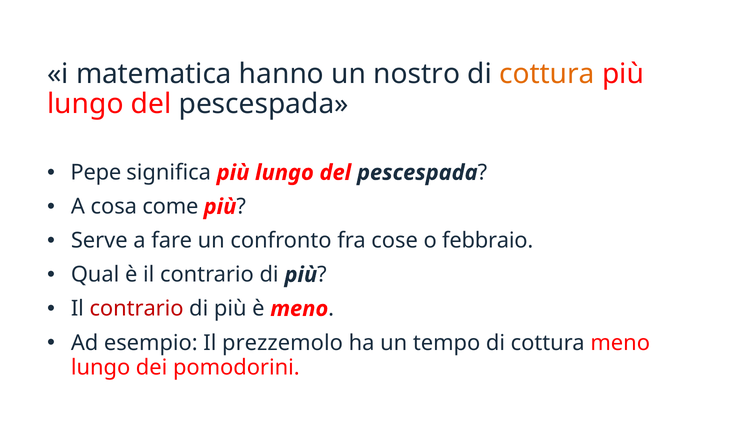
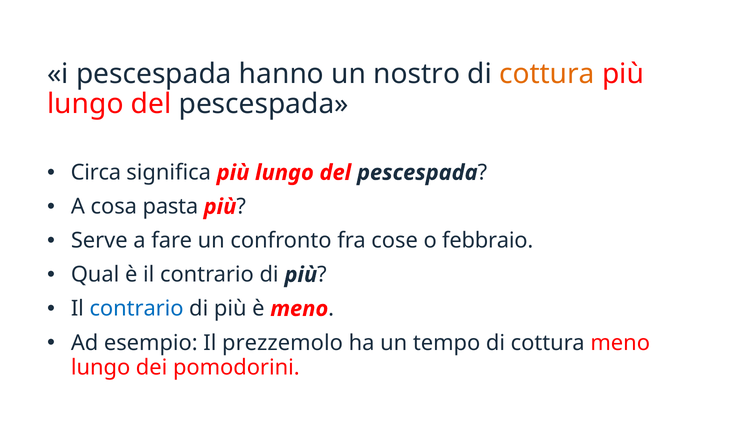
i matematica: matematica -> pescespada
Pepe: Pepe -> Circa
come: come -> pasta
contrario at (137, 309) colour: red -> blue
